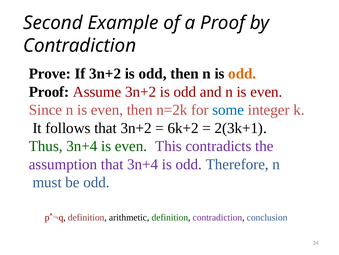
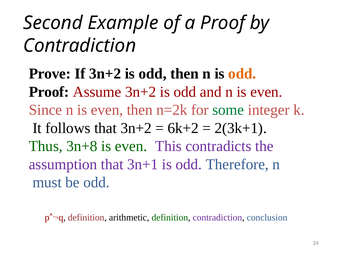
some colour: blue -> green
Thus 3n+4: 3n+4 -> 3n+8
that 3n+4: 3n+4 -> 3n+1
